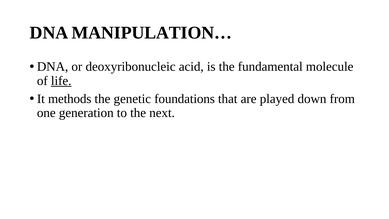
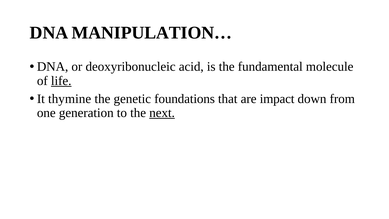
methods: methods -> thymine
played: played -> impact
next underline: none -> present
